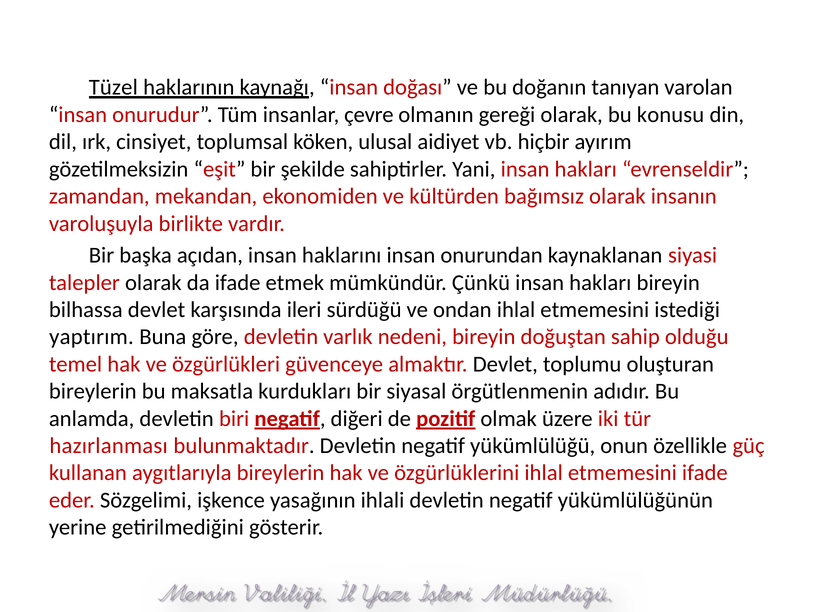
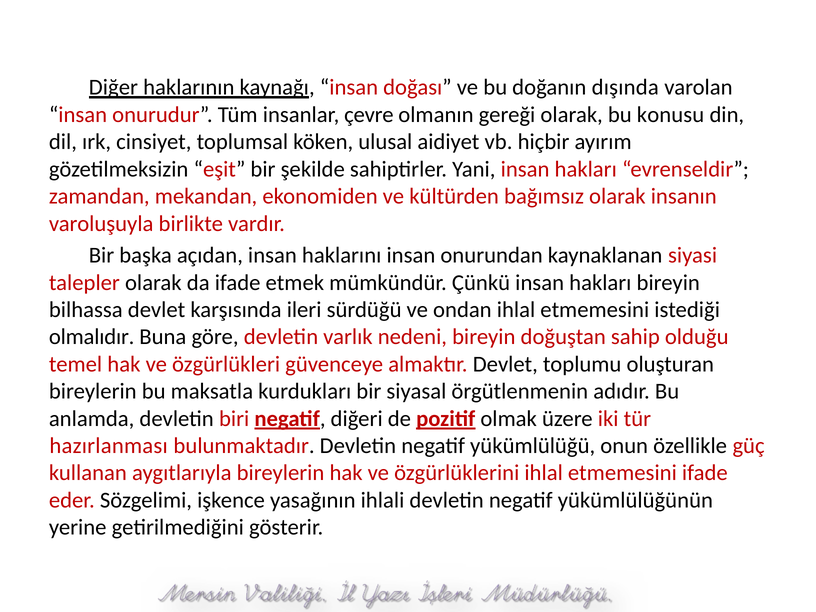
Tüzel: Tüzel -> Diğer
tanıyan: tanıyan -> dışında
yaptırım: yaptırım -> olmalıdır
